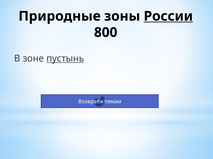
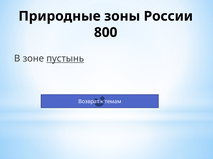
России underline: present -> none
